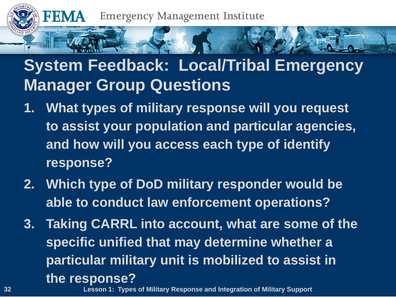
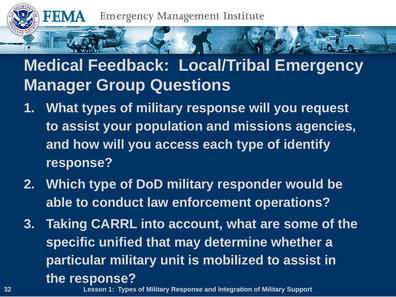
System: System -> Medical
and particular: particular -> missions
